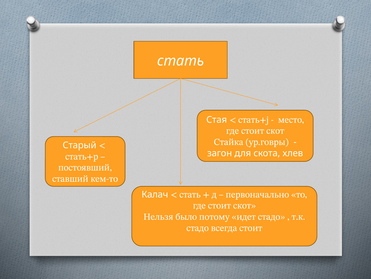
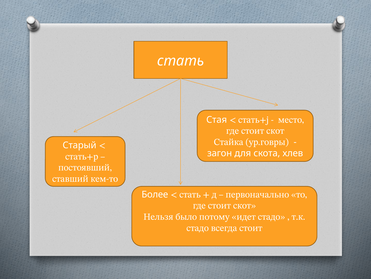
Калач: Калач -> Более
